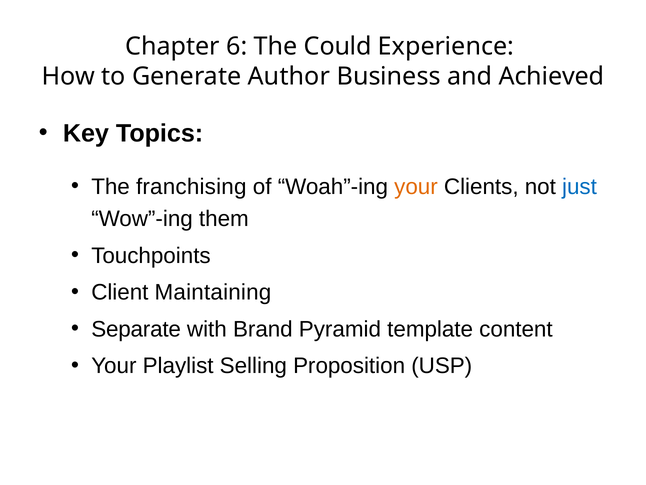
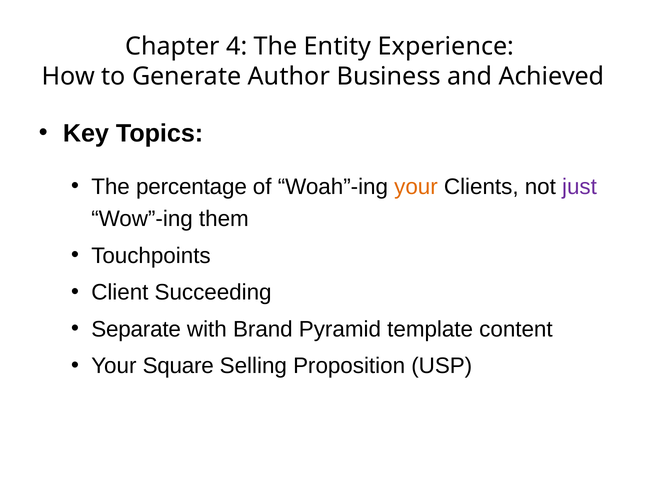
6: 6 -> 4
Could: Could -> Entity
franchising: franchising -> percentage
just colour: blue -> purple
Maintaining: Maintaining -> Succeeding
Playlist: Playlist -> Square
